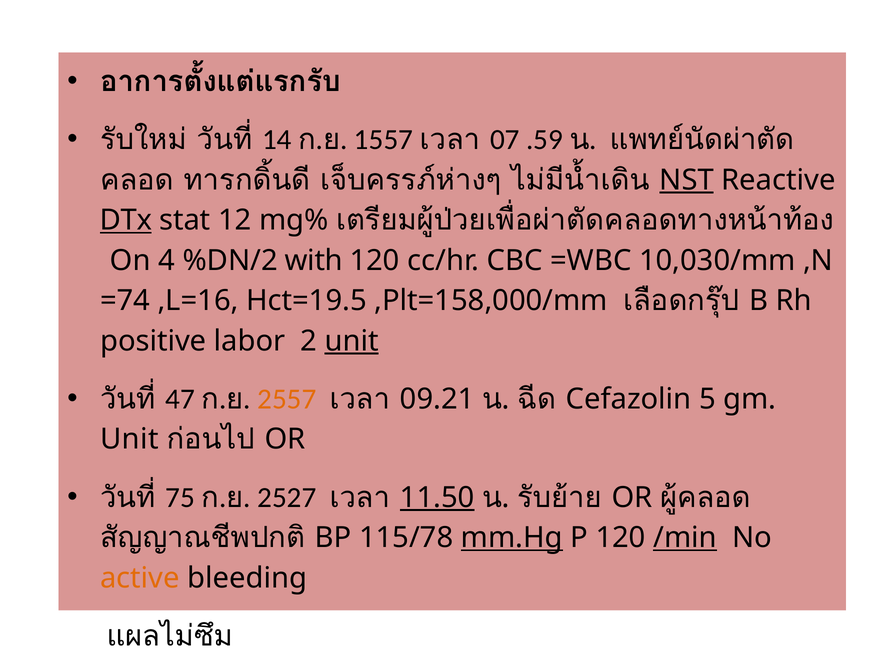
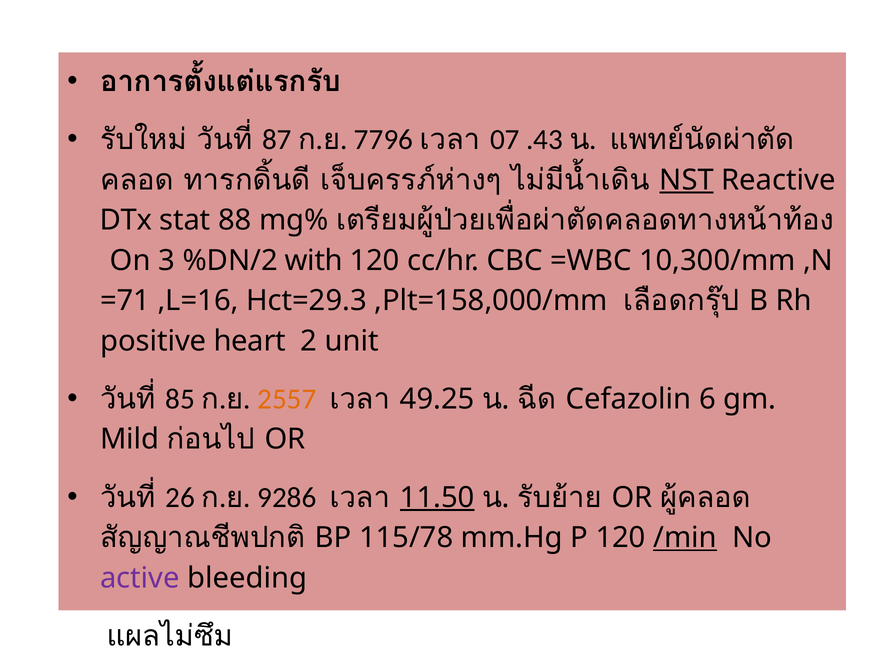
14: 14 -> 87
1557: 1557 -> 7796
.59: .59 -> .43
DTx underline: present -> none
12: 12 -> 88
4: 4 -> 3
10,030/mm: 10,030/mm -> 10,300/mm
=74: =74 -> =71
Hct=19.5: Hct=19.5 -> Hct=29.3
labor: labor -> heart
unit at (352, 341) underline: present -> none
47: 47 -> 85
09.21: 09.21 -> 49.25
5: 5 -> 6
Unit at (129, 440): Unit -> Mild
75: 75 -> 26
2527: 2527 -> 9286
mm.Hg underline: present -> none
active colour: orange -> purple
